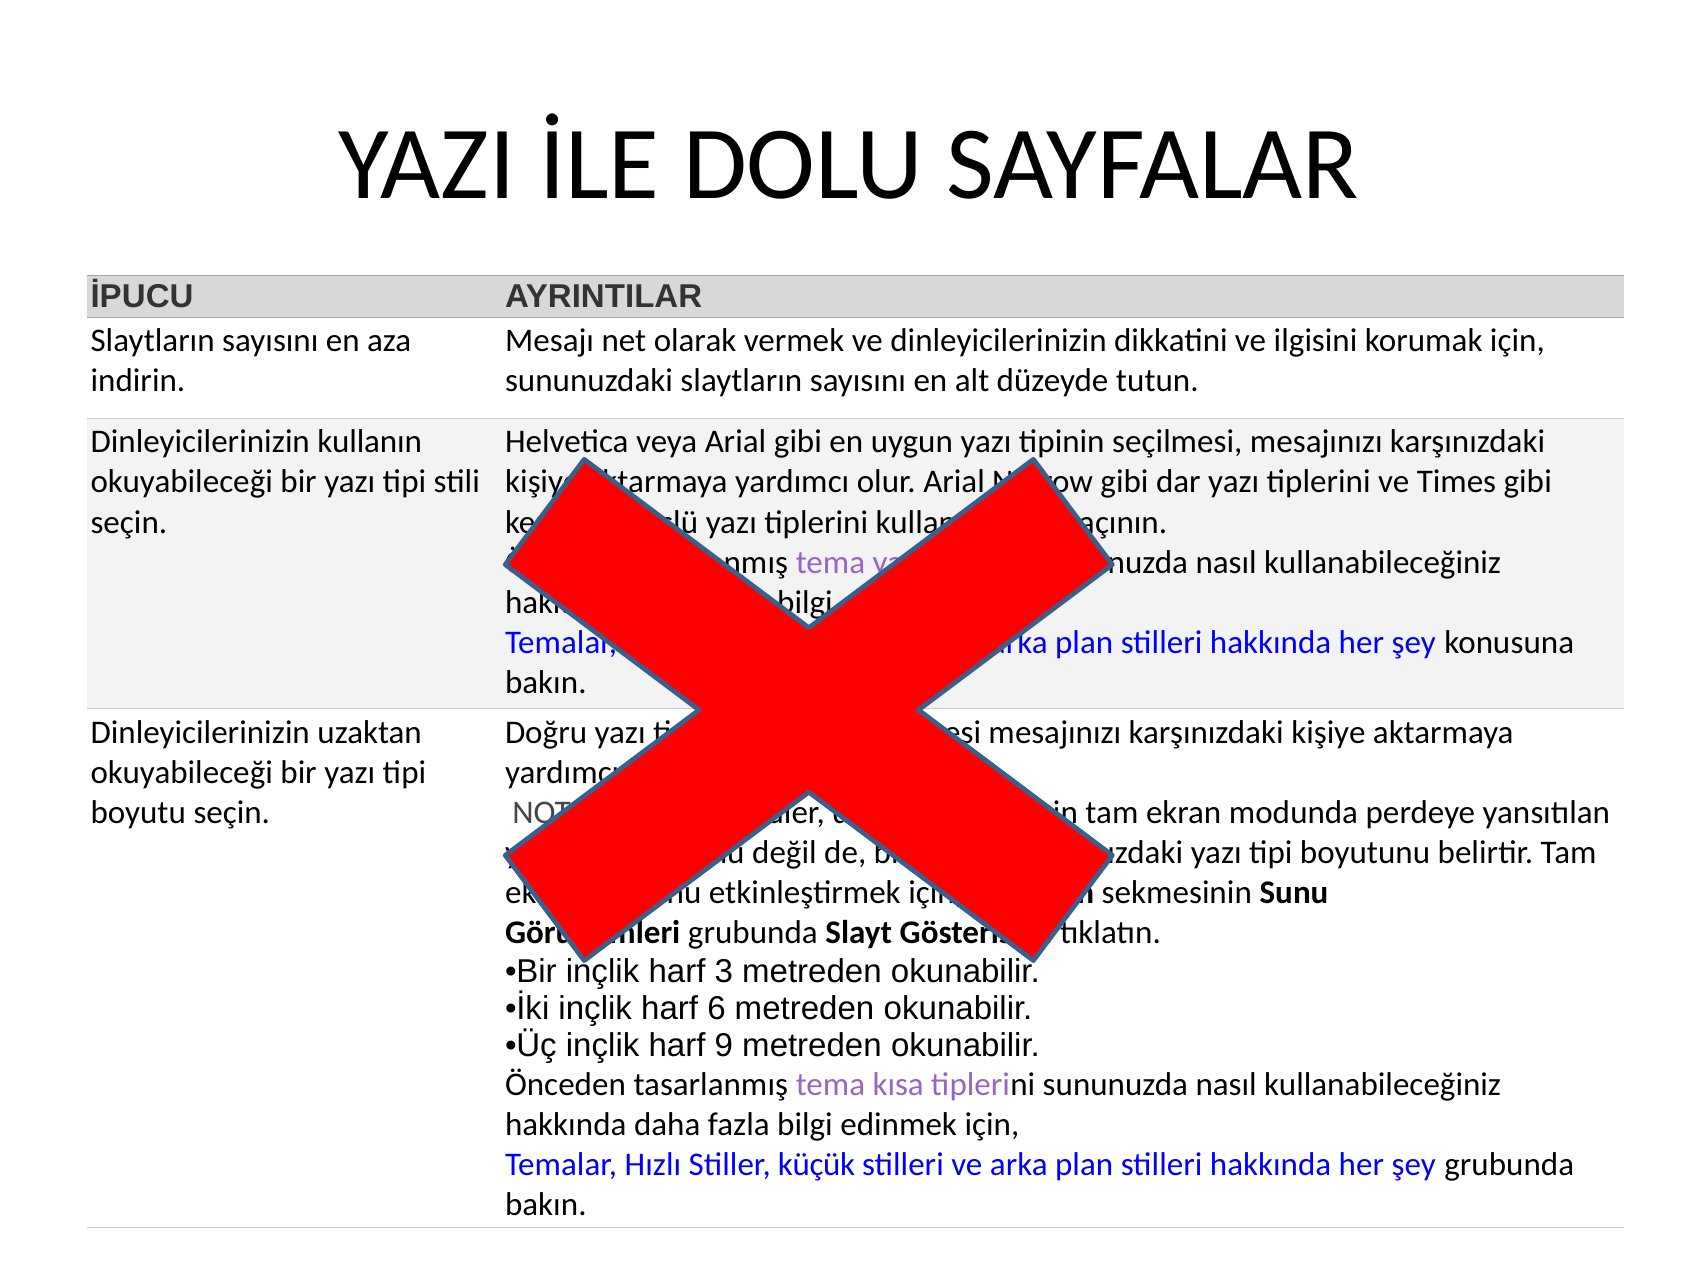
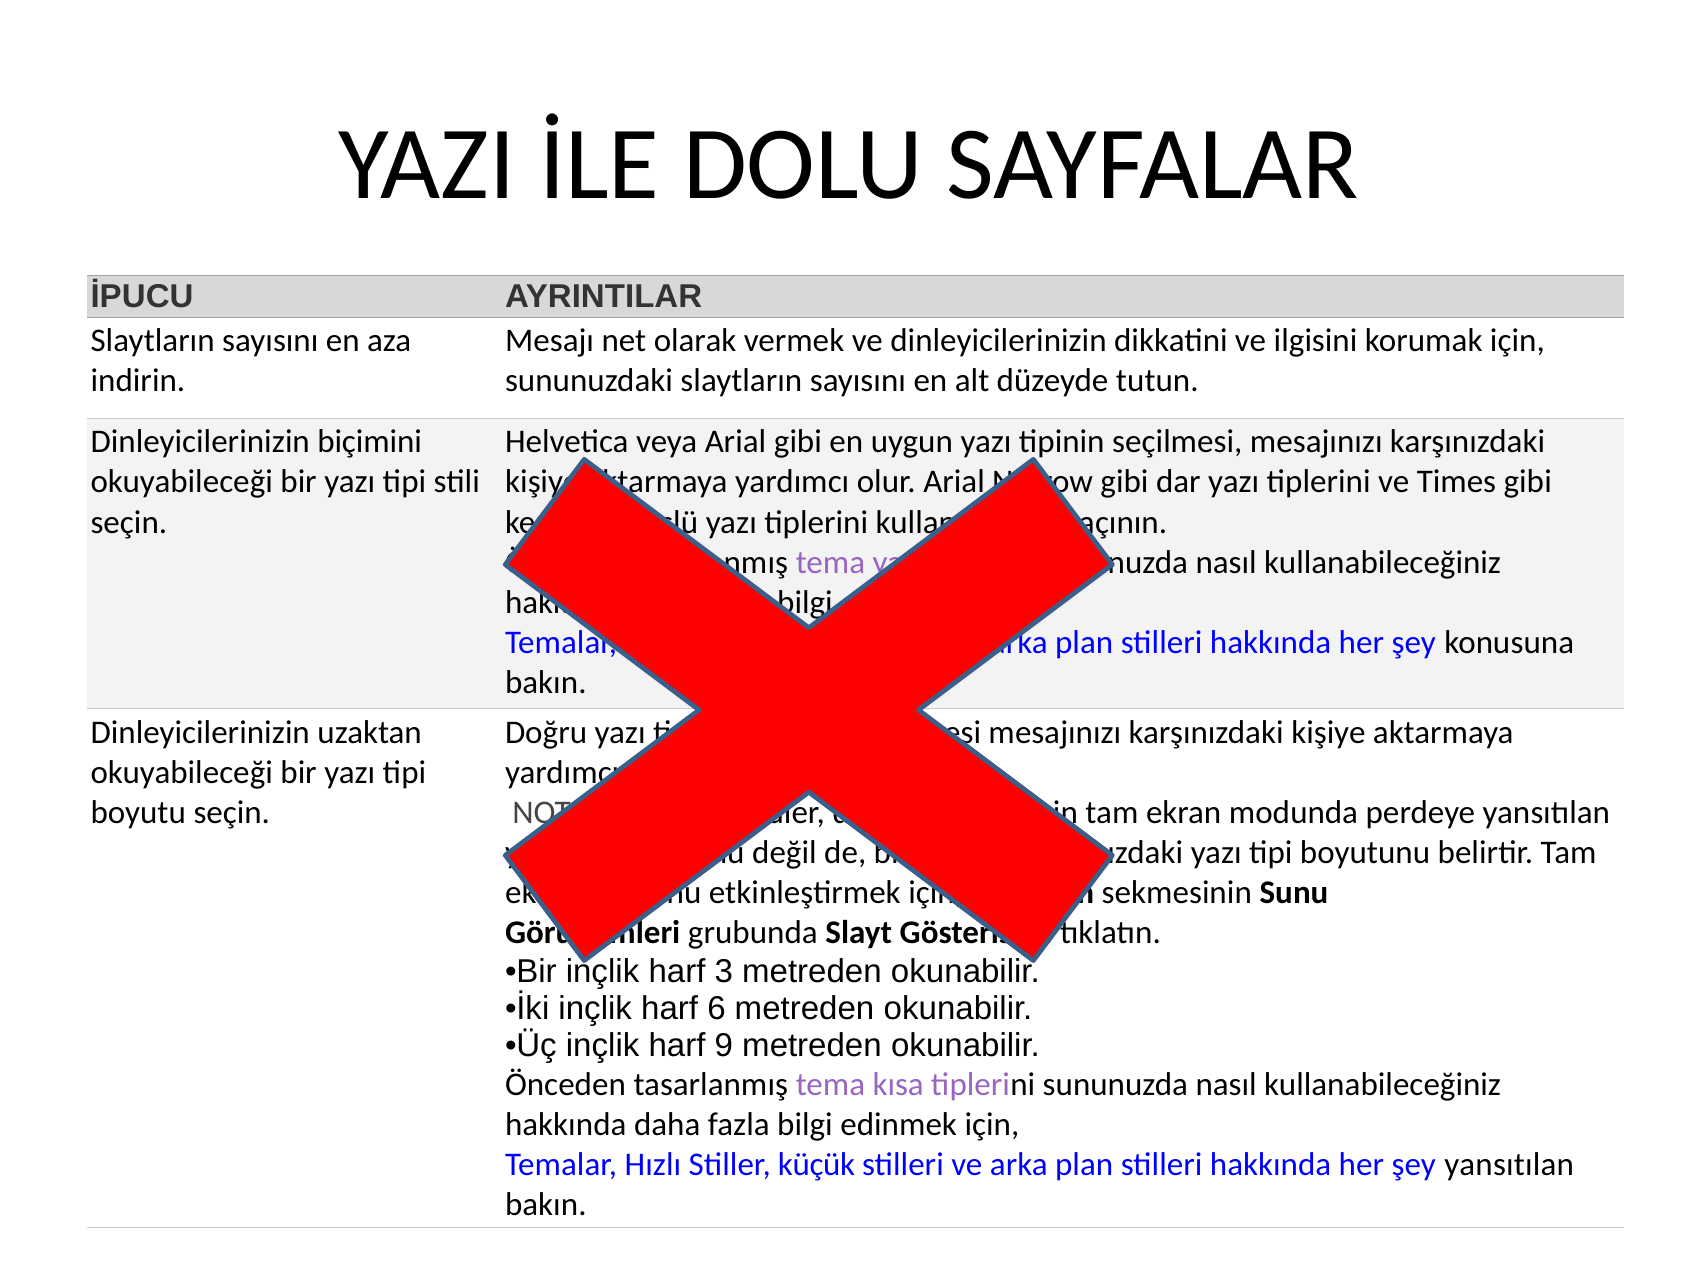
kullanın: kullanın -> biçimini
şey grubunda: grubunda -> yansıtılan
